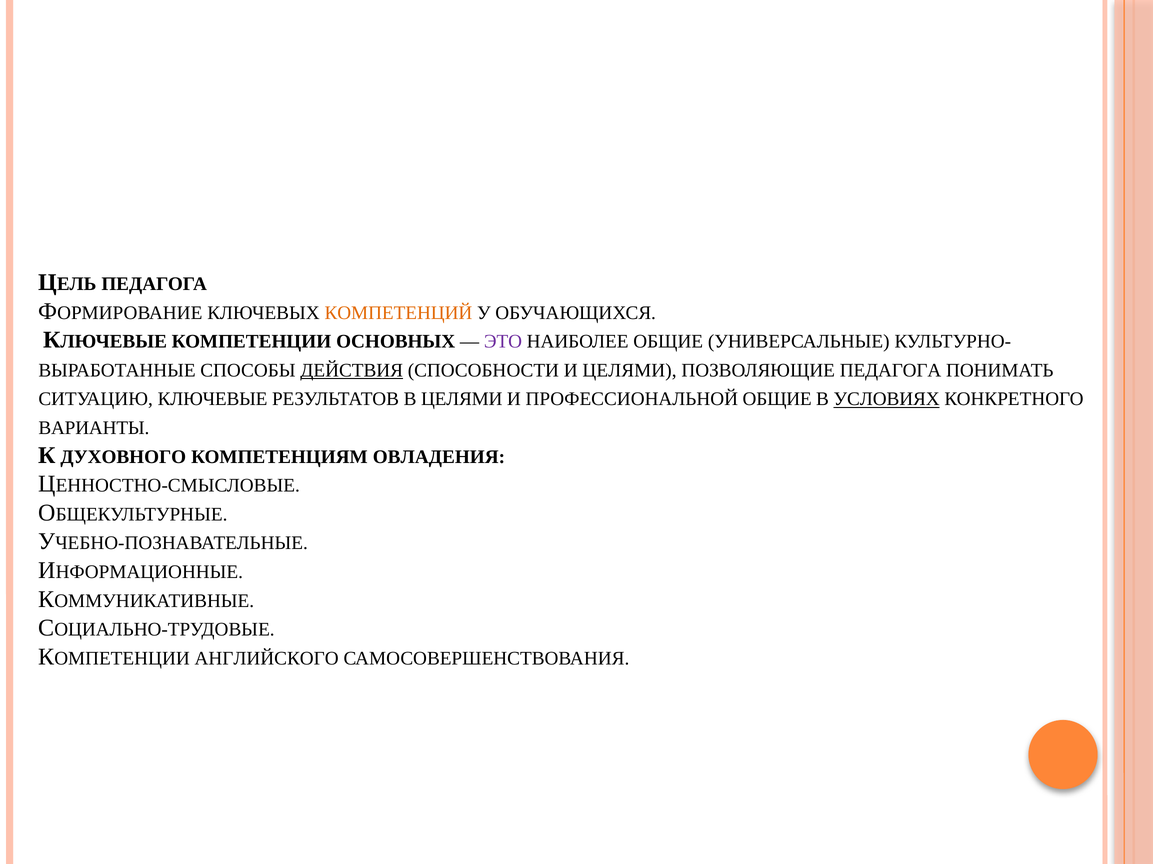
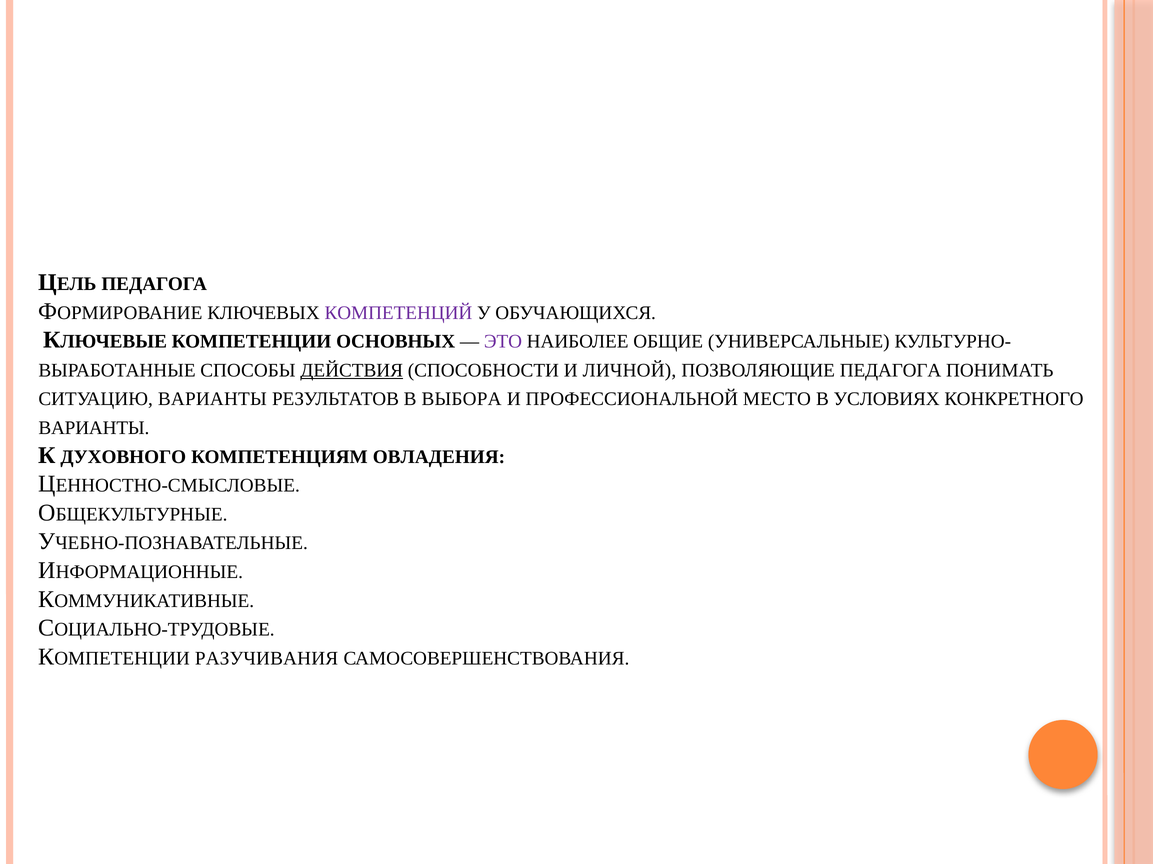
КОМПЕТЕНЦИЙ colour: orange -> purple
И ЦЕЛЯМИ: ЦЕЛЯМИ -> ЛИЧНОЙ
СИТУАЦИЮ КЛЮЧЕВЫЕ: КЛЮЧЕВЫЕ -> ВАРИАНТЫ
В ЦЕЛЯМИ: ЦЕЛЯМИ -> ВЫБОРА
ПРОФЕССИОНАЛЬНОЙ ОБЩИЕ: ОБЩИЕ -> МЕСТО
УСЛОВИЯХ underline: present -> none
АНГЛИЙСКОГО: АНГЛИЙСКОГО -> РАЗУЧИВАНИЯ
